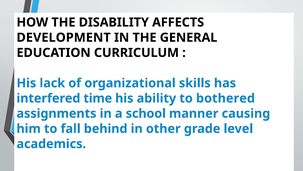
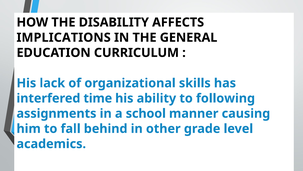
DEVELOPMENT: DEVELOPMENT -> IMPLICATIONS
bothered: bothered -> following
